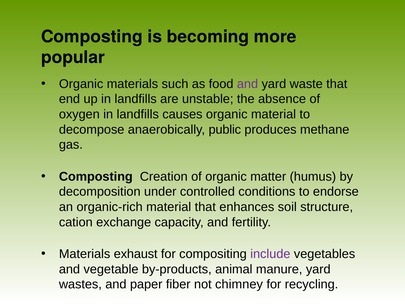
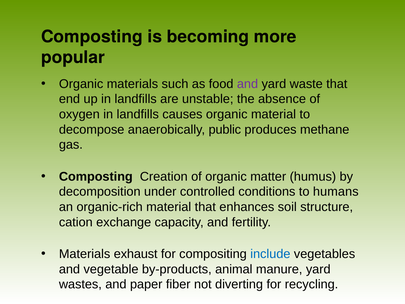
endorse: endorse -> humans
include colour: purple -> blue
chimney: chimney -> diverting
